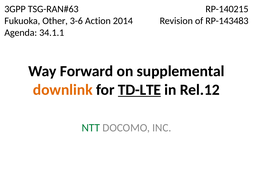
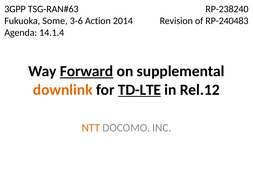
RP-140215: RP-140215 -> RP-238240
Other: Other -> Some
RP-143483: RP-143483 -> RP-240483
34.1.1: 34.1.1 -> 14.1.4
Forward underline: none -> present
NTT colour: green -> orange
